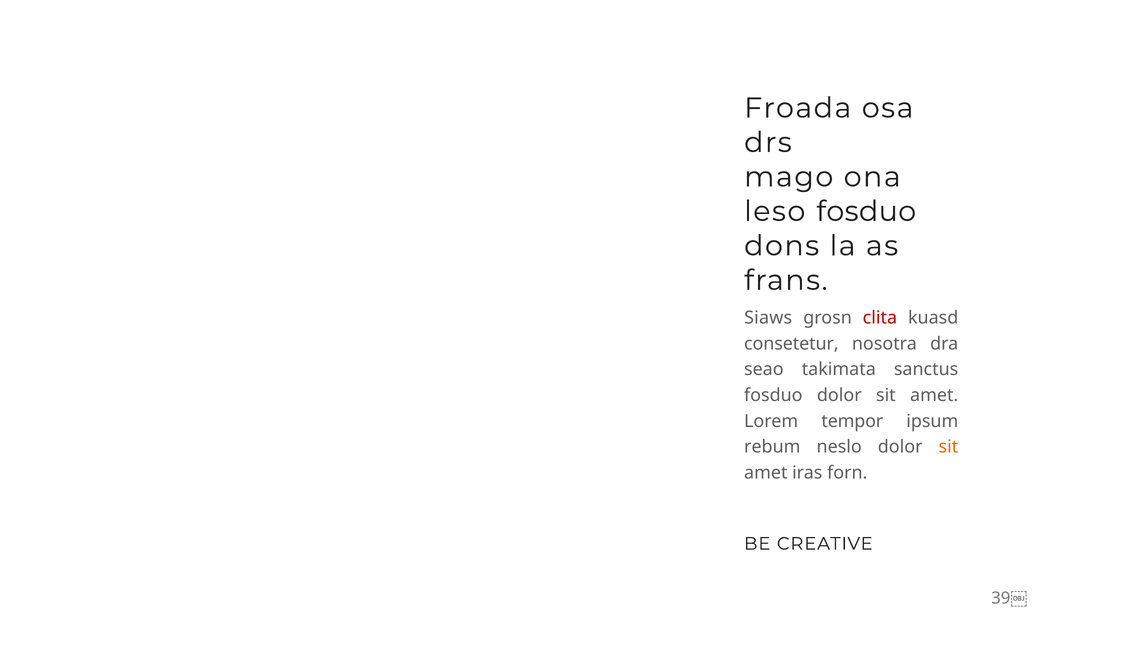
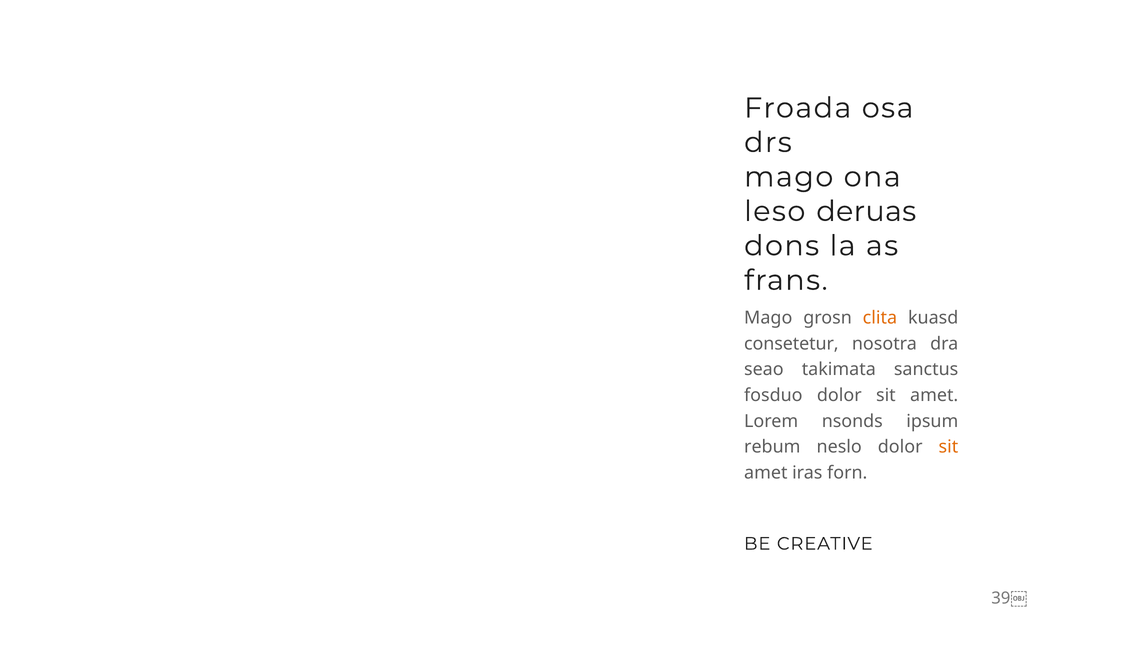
leso fosduo: fosduo -> deruas
Siaws at (768, 318): Siaws -> Mago
clita colour: red -> orange
tempor: tempor -> nsonds
